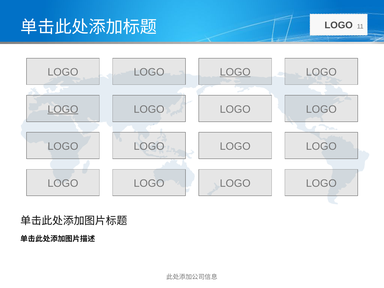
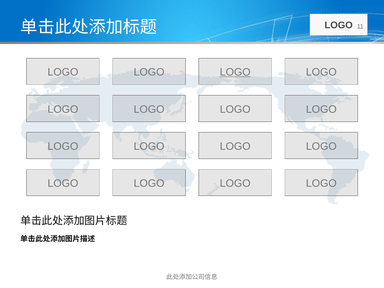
LOGO at (63, 109) underline: present -> none
